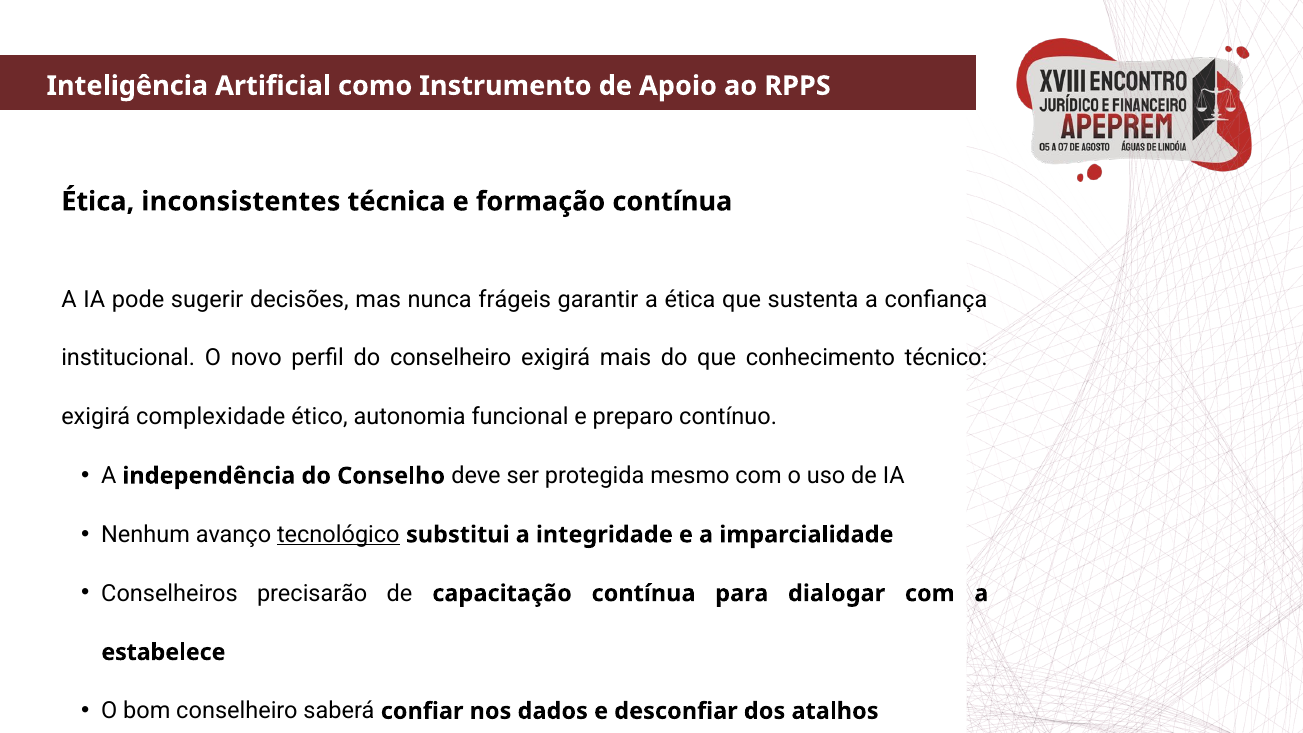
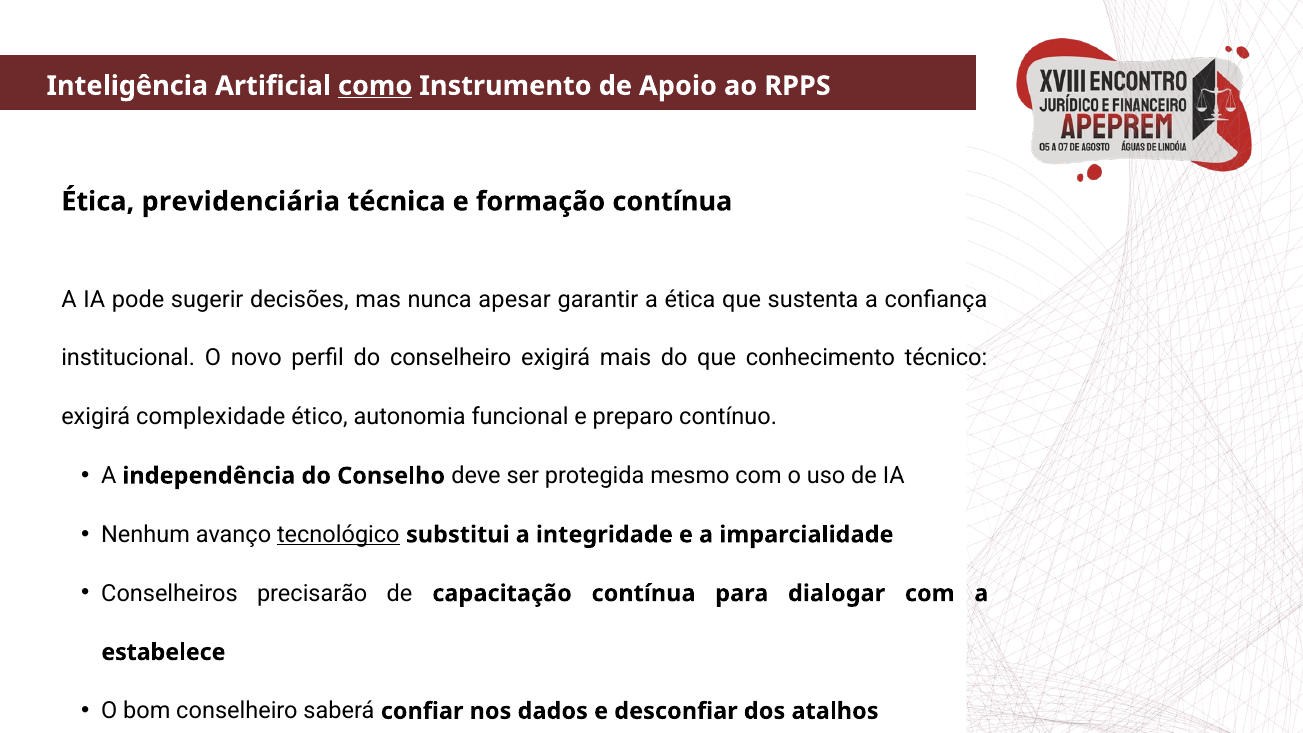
como underline: none -> present
inconsistentes: inconsistentes -> previdenciária
frágeis: frágeis -> apesar
